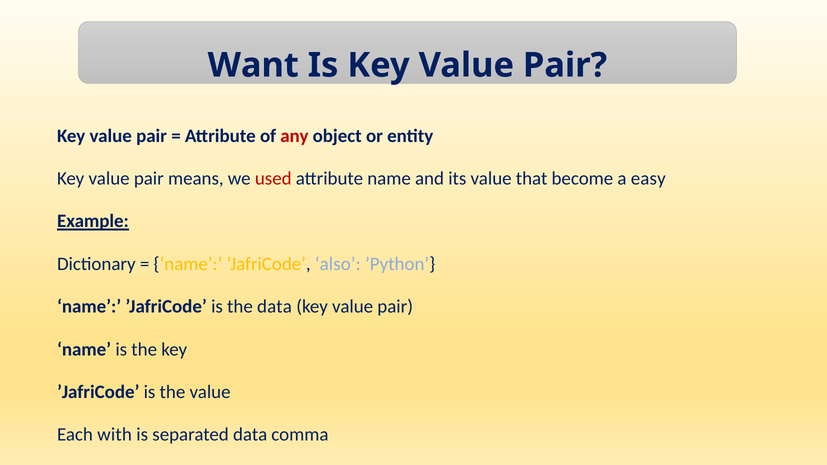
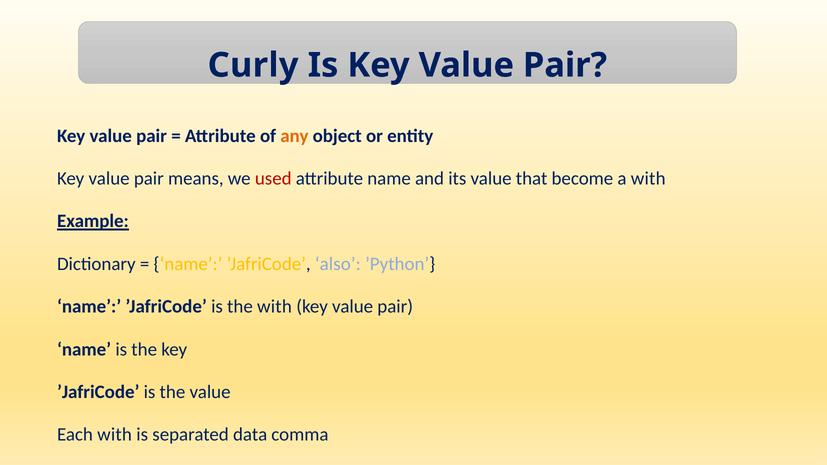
Want: Want -> Curly
any colour: red -> orange
a easy: easy -> with
the data: data -> with
